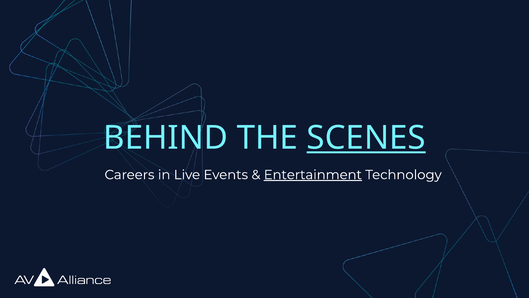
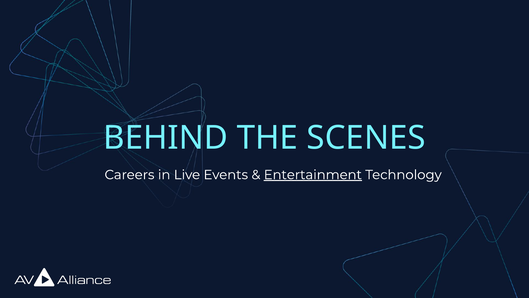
SCENES underline: present -> none
